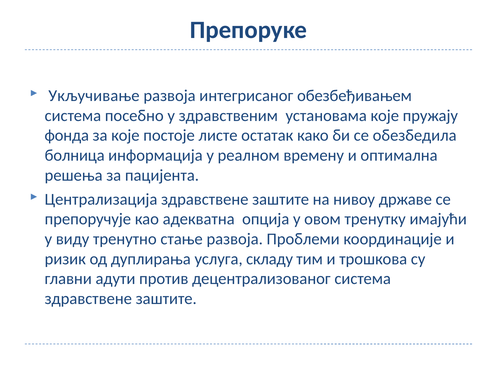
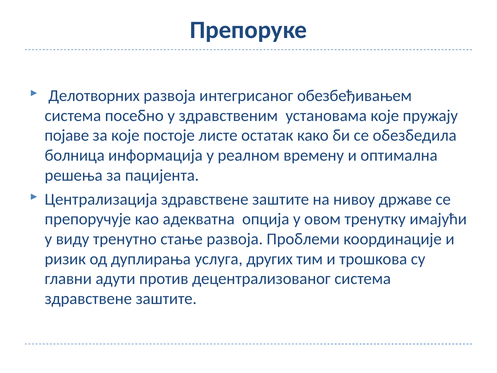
Укључивање: Укључивање -> Делотворних
фонда: фонда -> појаве
складу: складу -> других
